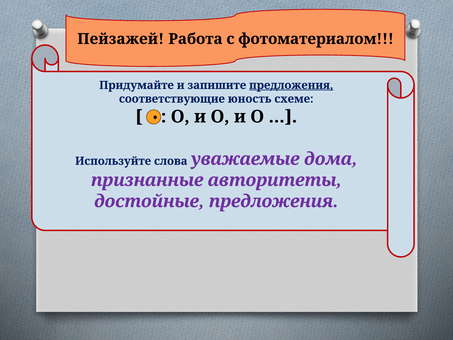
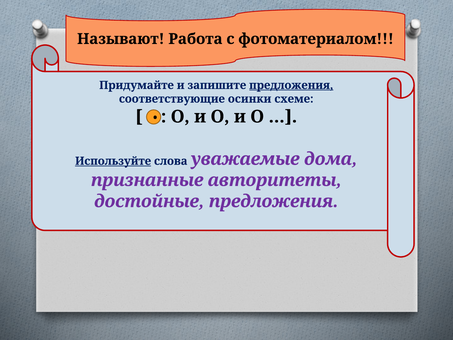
Пейзажей: Пейзажей -> Называют
юность: юность -> осинки
Используйте underline: none -> present
